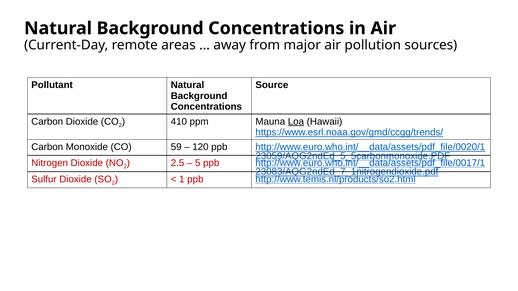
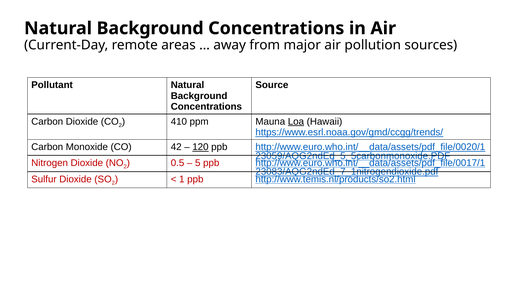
59: 59 -> 42
120 underline: none -> present
2.5: 2.5 -> 0.5
